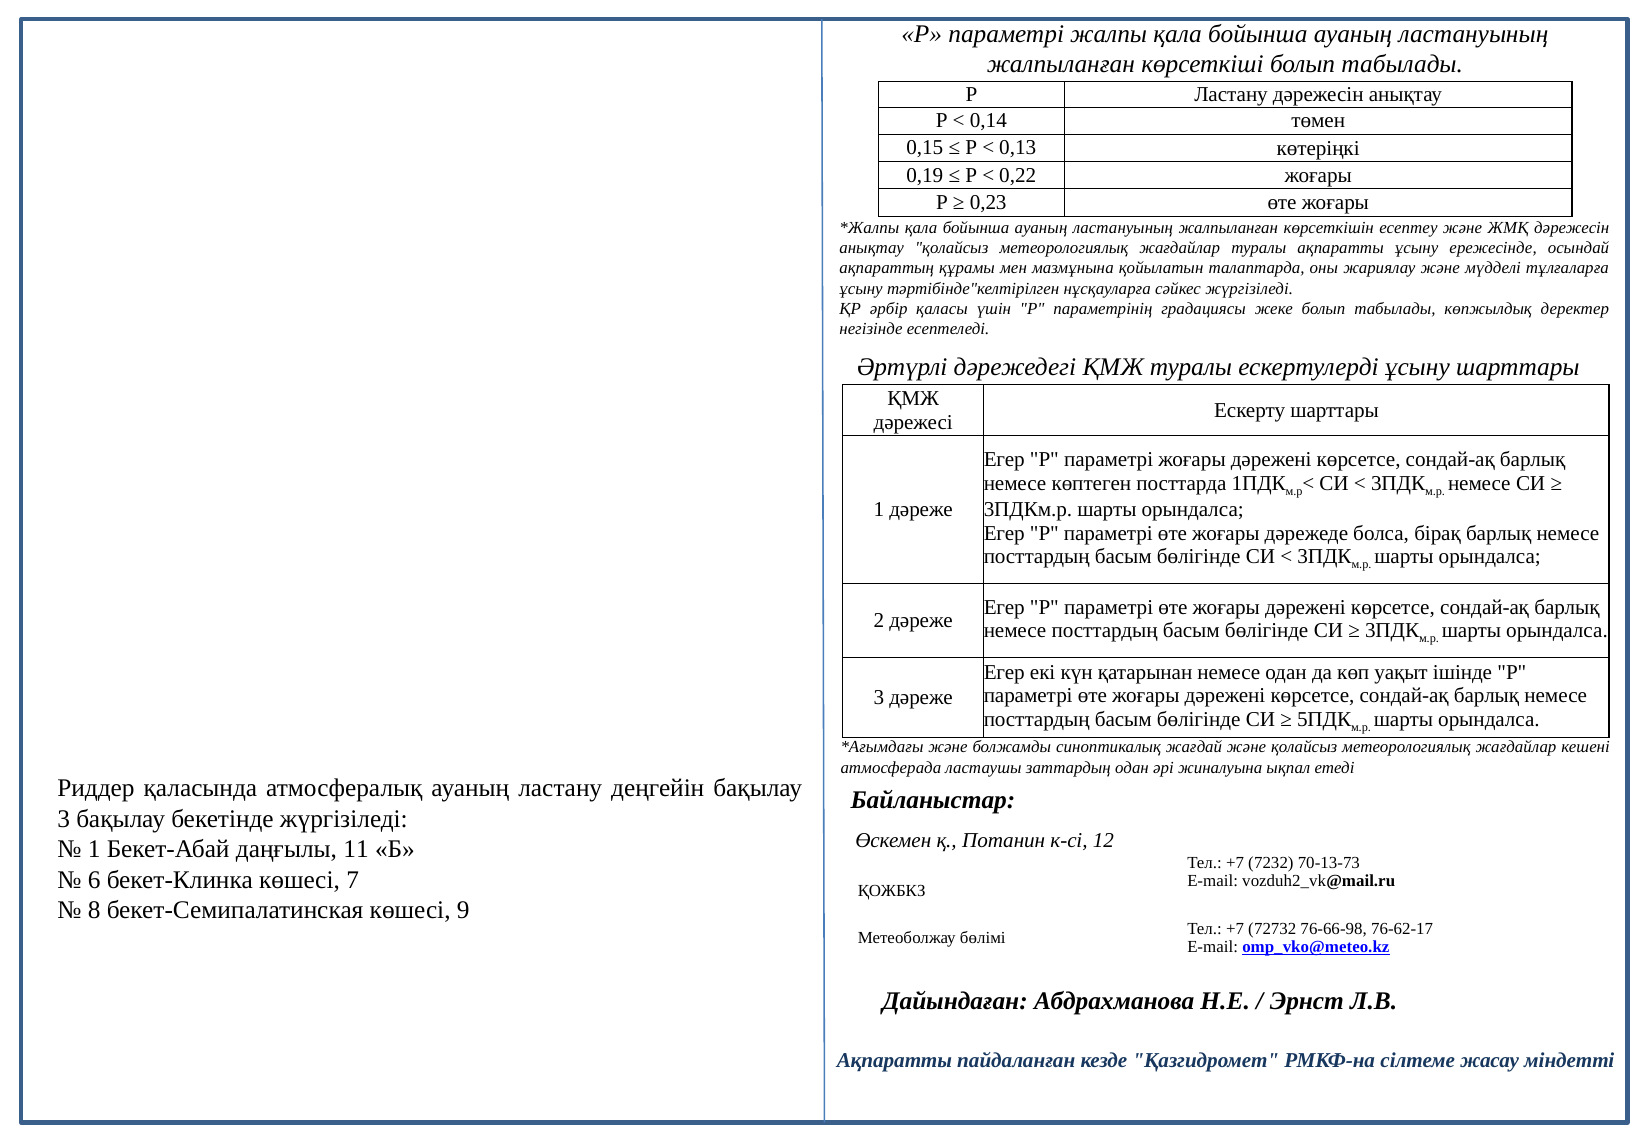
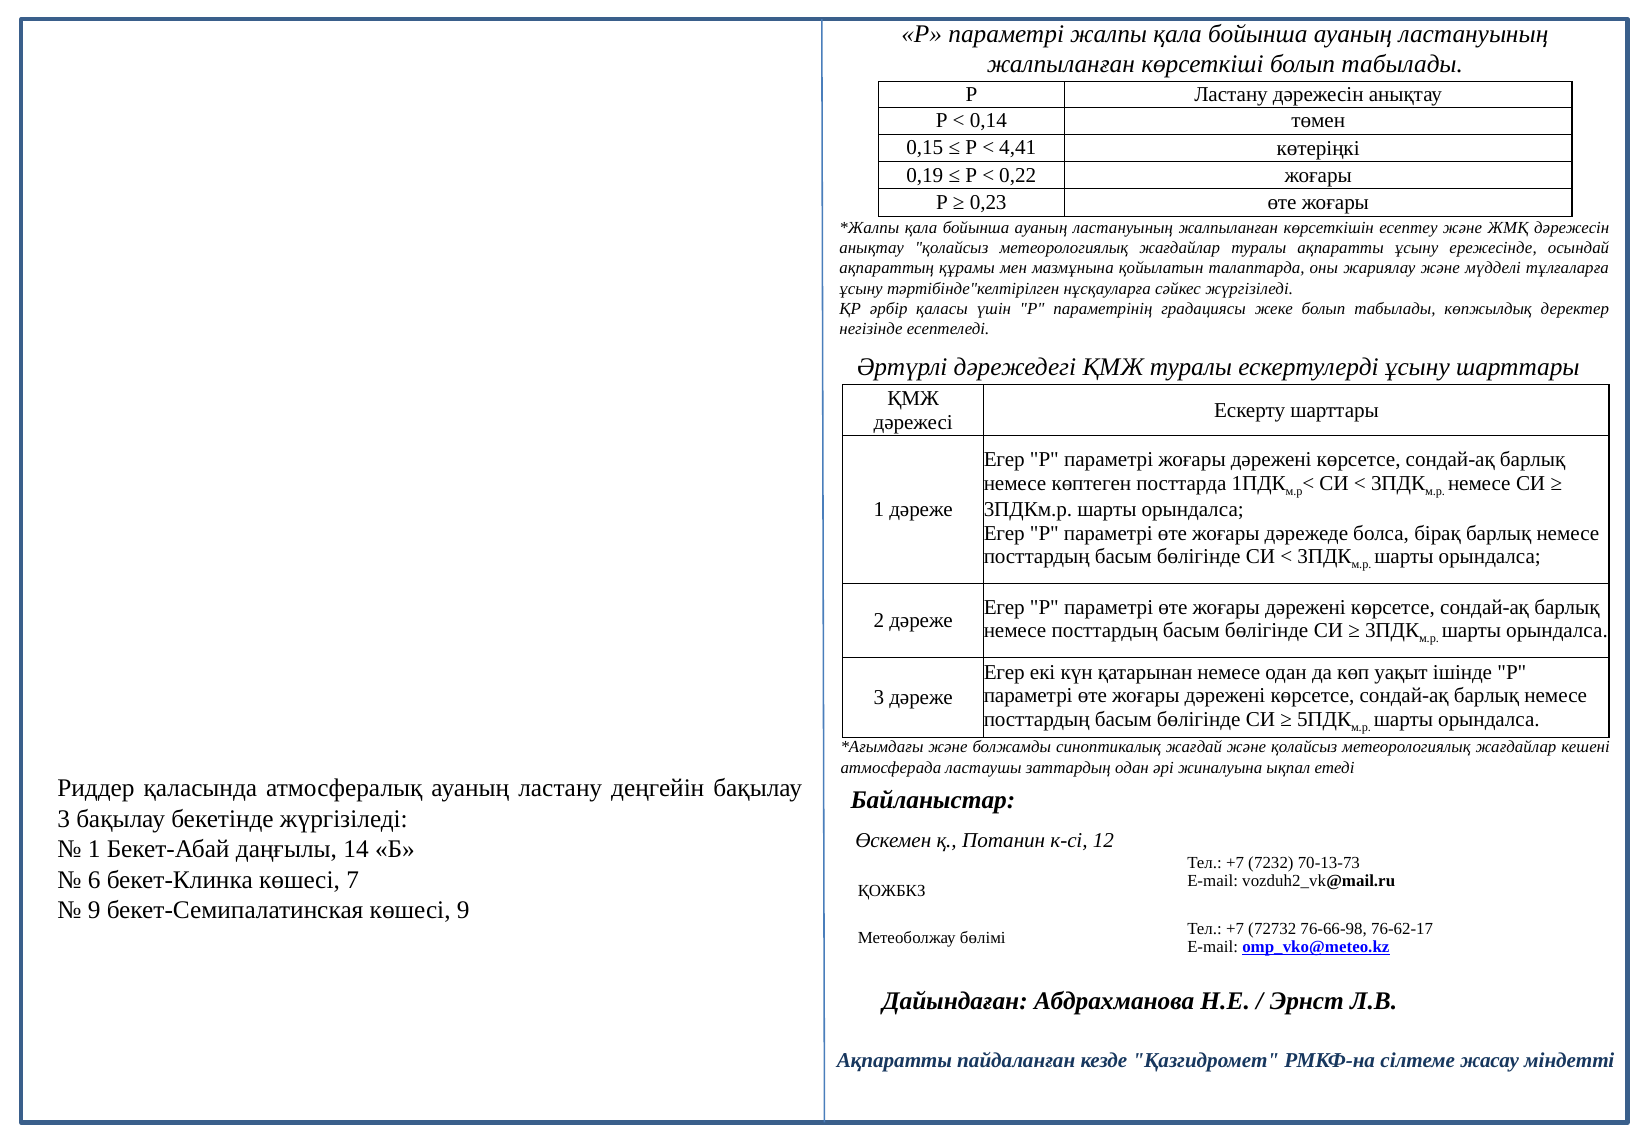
0,13: 0,13 -> 4,41
11: 11 -> 14
8 at (94, 910): 8 -> 9
